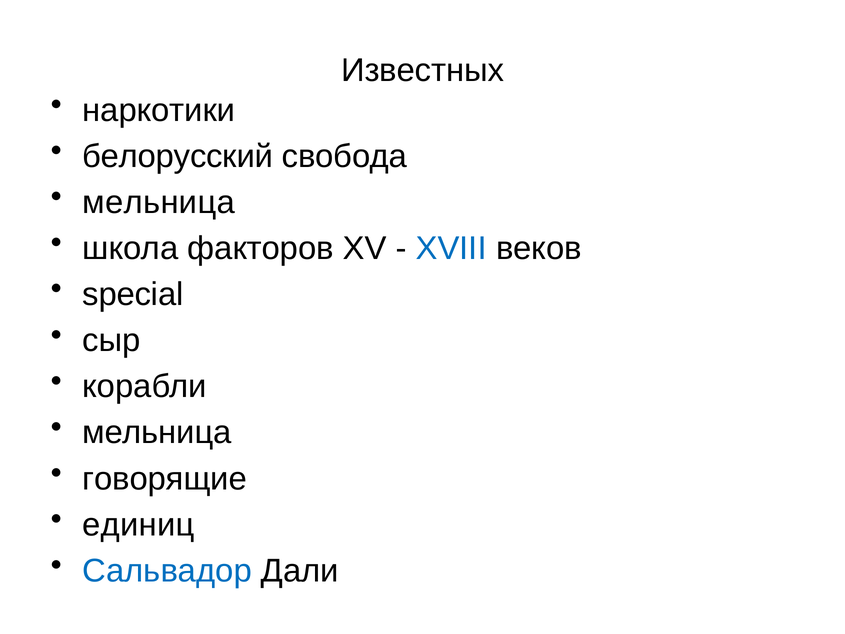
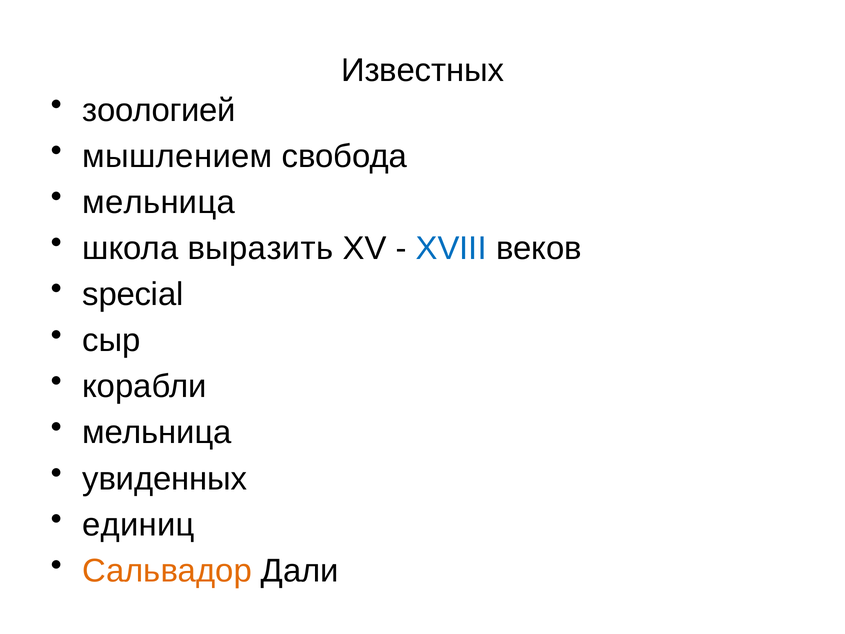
наркотики: наркотики -> зоологией
белорусский: белорусский -> мышлением
факторов: факторов -> выразить
говорящие: говорящие -> увиденных
Сальвадор colour: blue -> orange
